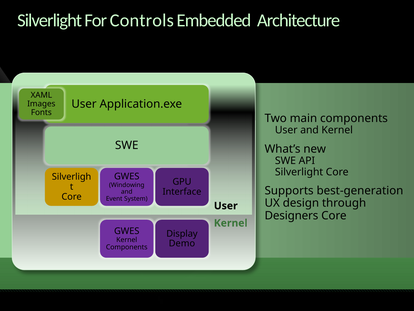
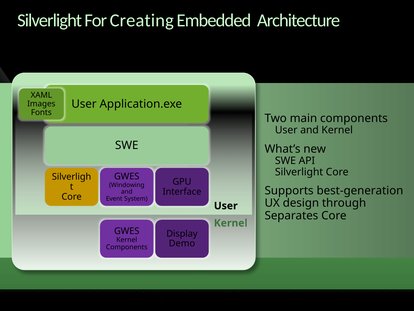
Controls: Controls -> Creating
Designers: Designers -> Separates
